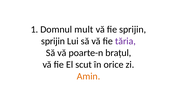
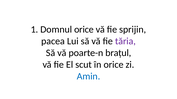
Domnul mult: mult -> orice
sprijin at (53, 41): sprijin -> pacea
Amin colour: orange -> blue
